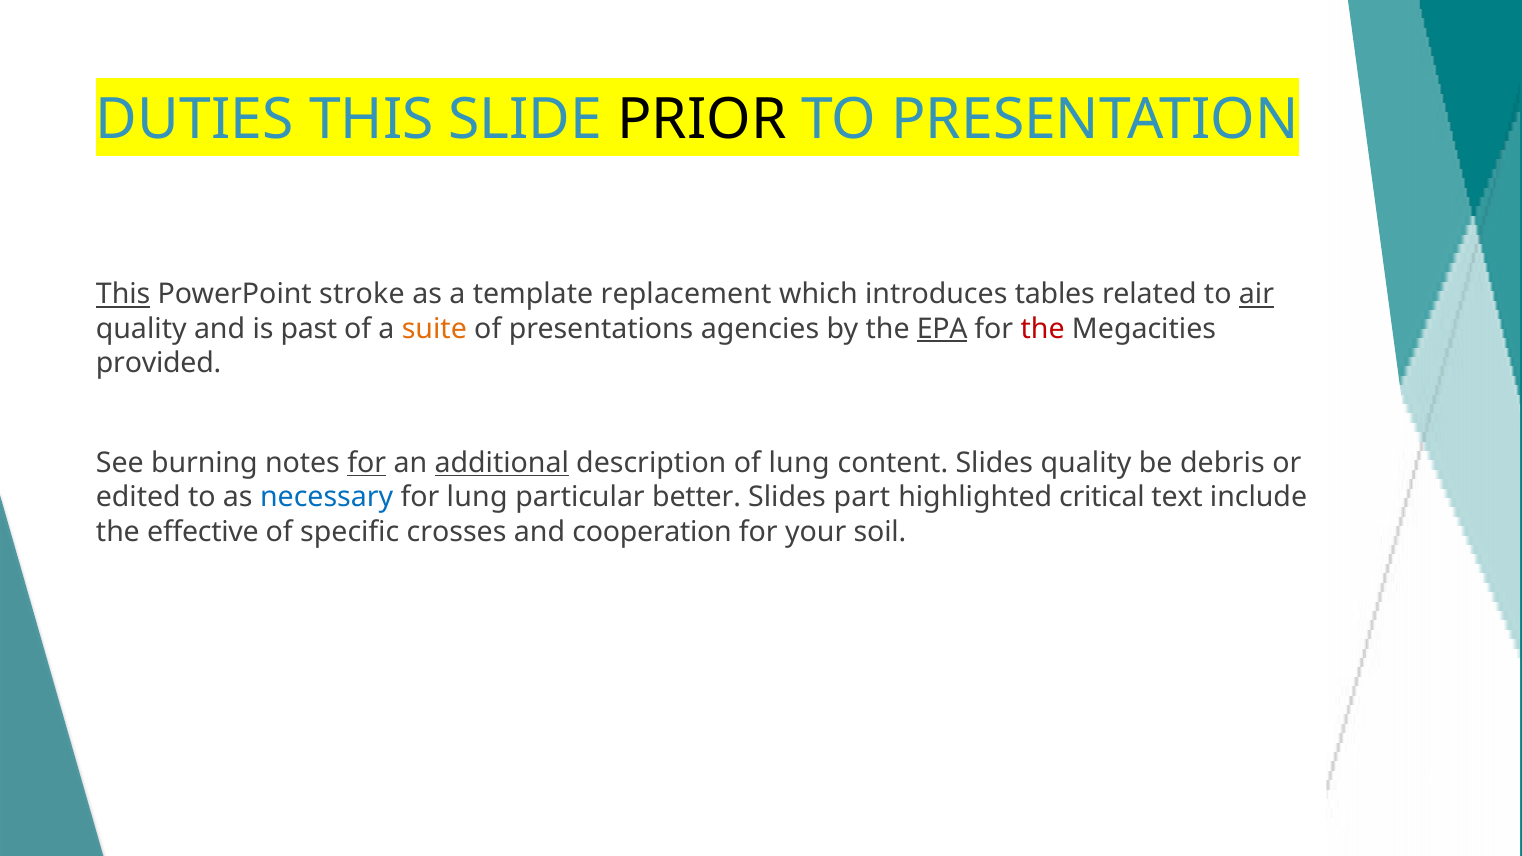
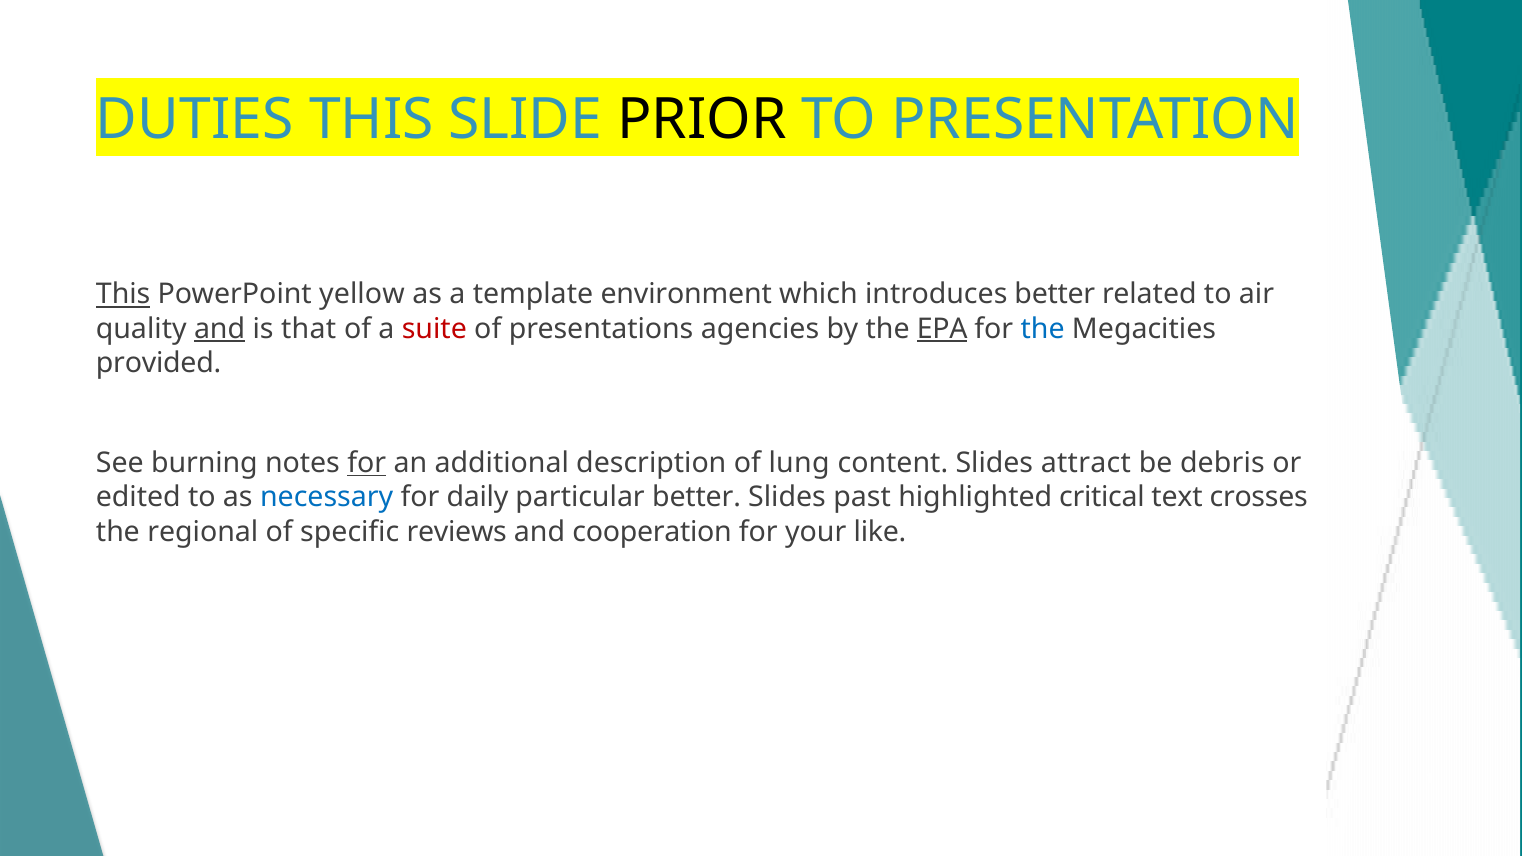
stroke: stroke -> yellow
replacement: replacement -> environment
introduces tables: tables -> better
air underline: present -> none
and at (220, 329) underline: none -> present
past: past -> that
suite colour: orange -> red
the at (1043, 329) colour: red -> blue
additional underline: present -> none
Slides quality: quality -> attract
for lung: lung -> daily
part: part -> past
include: include -> crosses
effective: effective -> regional
crosses: crosses -> reviews
soil: soil -> like
